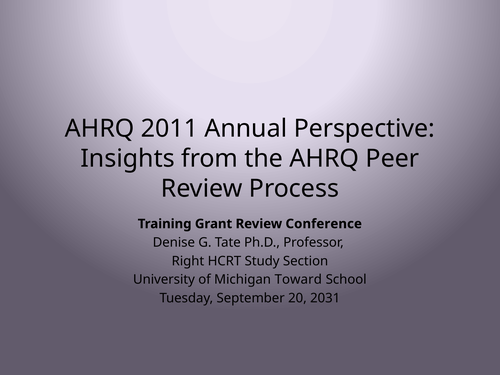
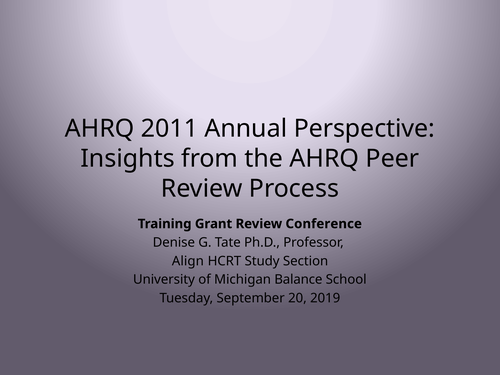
Right: Right -> Align
Toward: Toward -> Balance
2031: 2031 -> 2019
